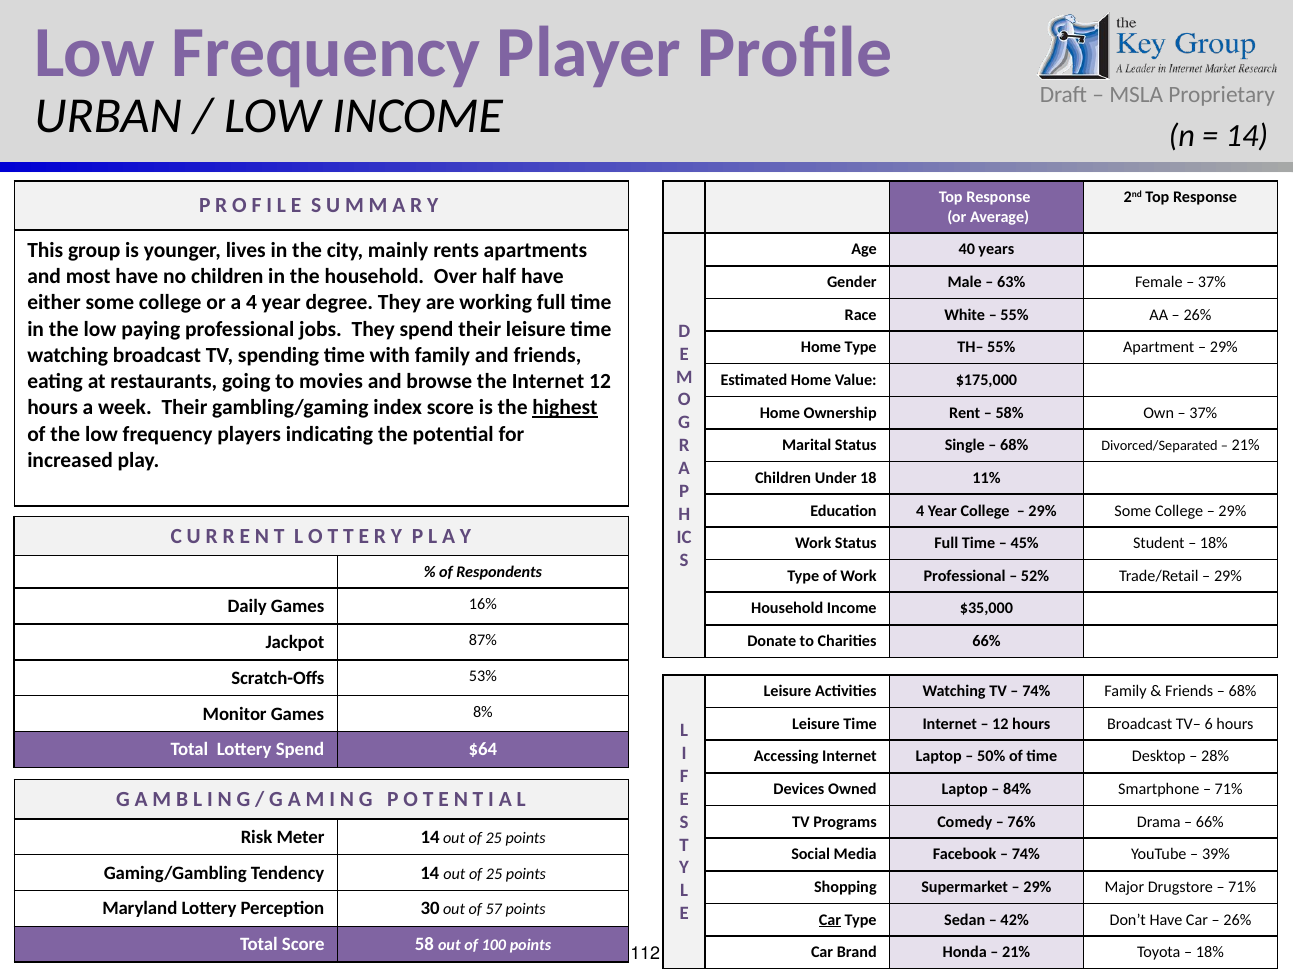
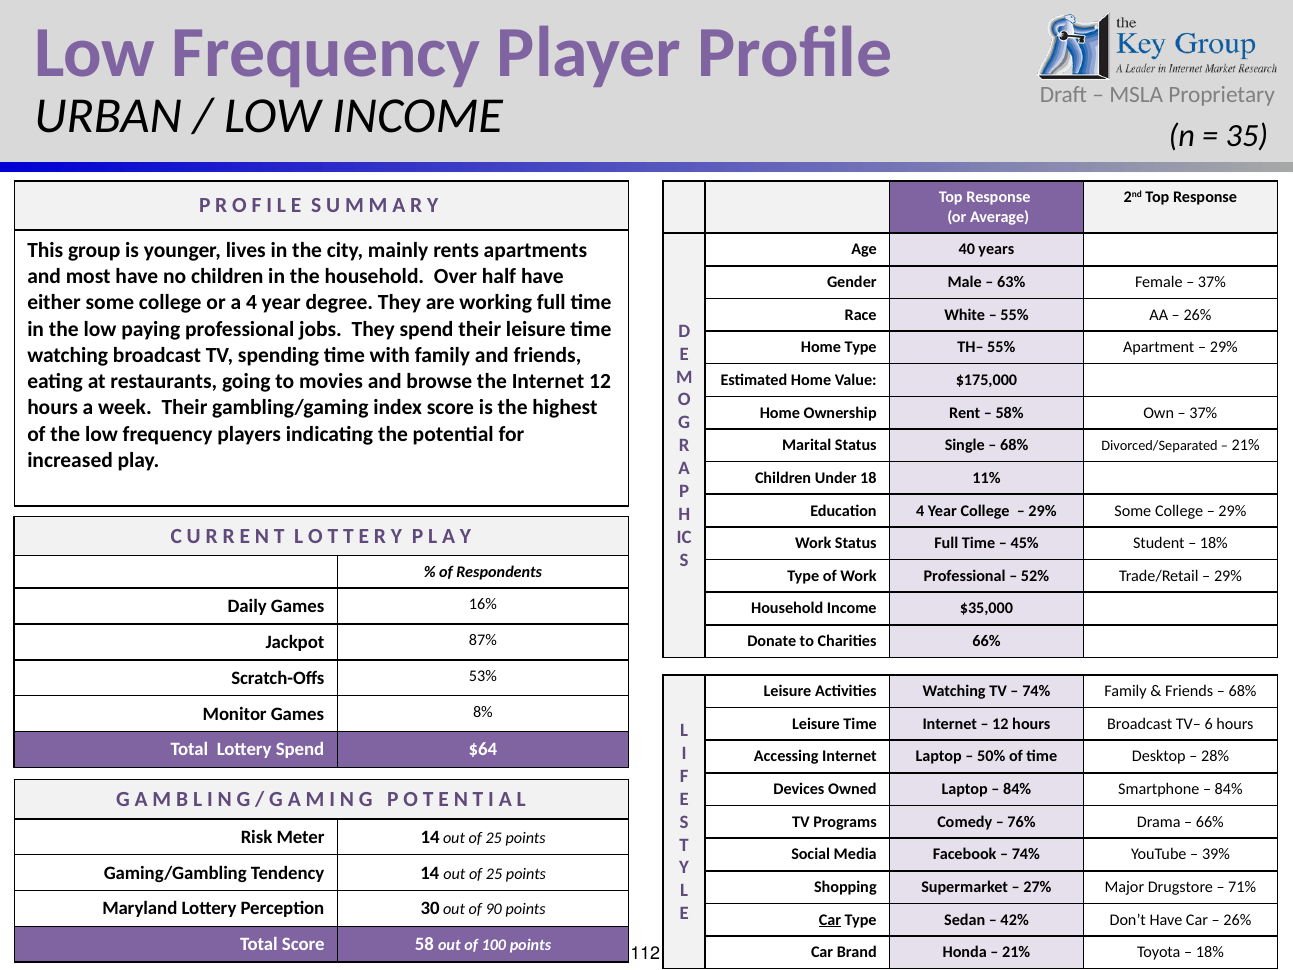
14 at (1247, 136): 14 -> 35
highest underline: present -> none
71% at (1229, 789): 71% -> 84%
29% at (1037, 887): 29% -> 27%
57: 57 -> 90
